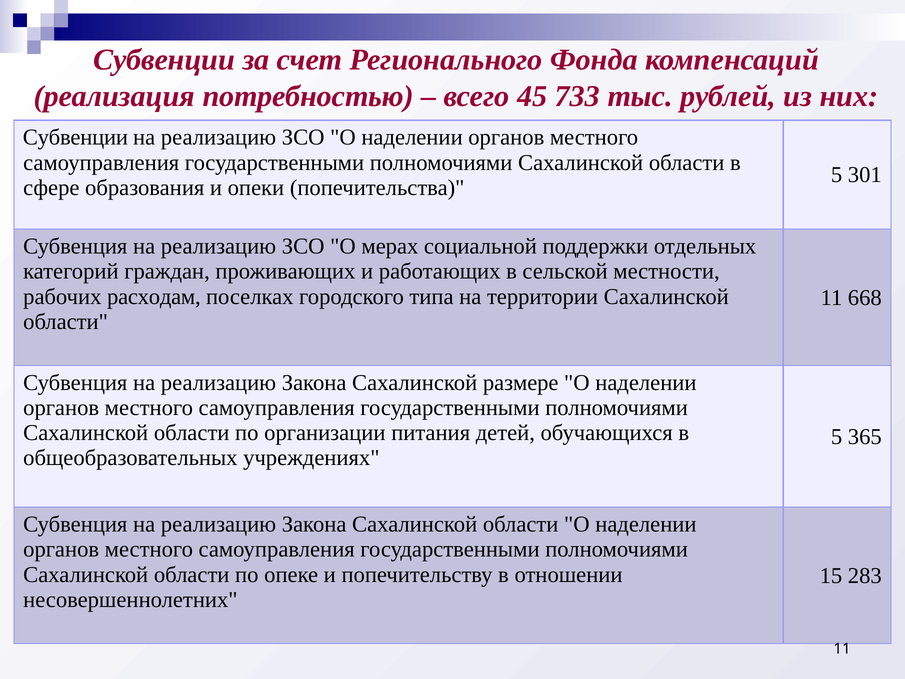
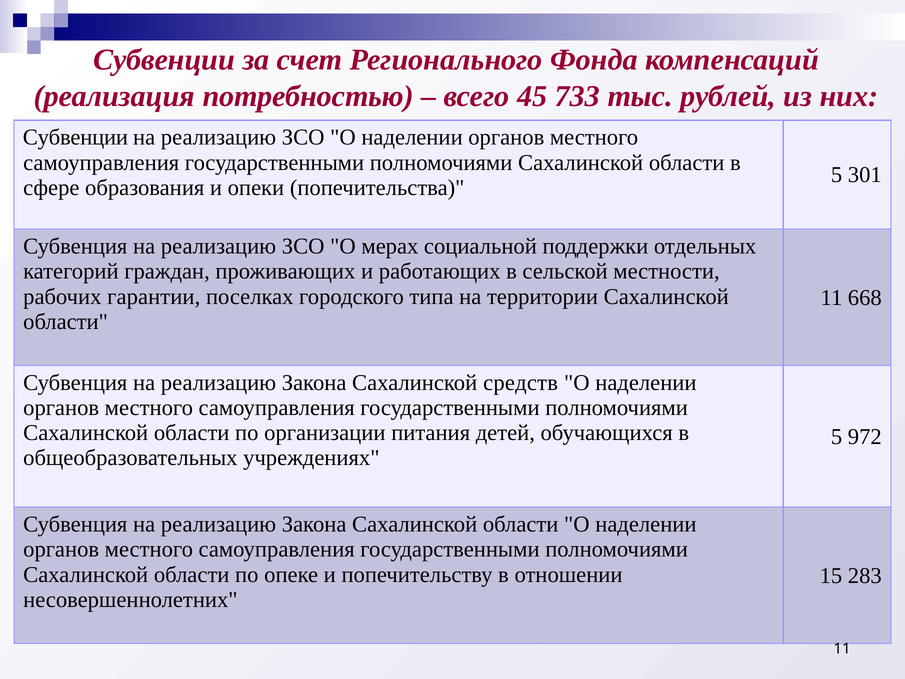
расходам: расходам -> гарантии
размере: размере -> средств
365: 365 -> 972
